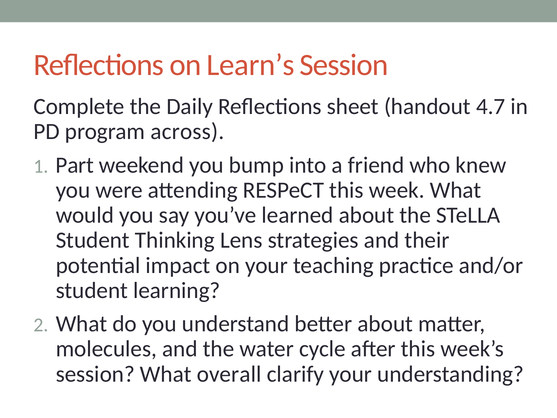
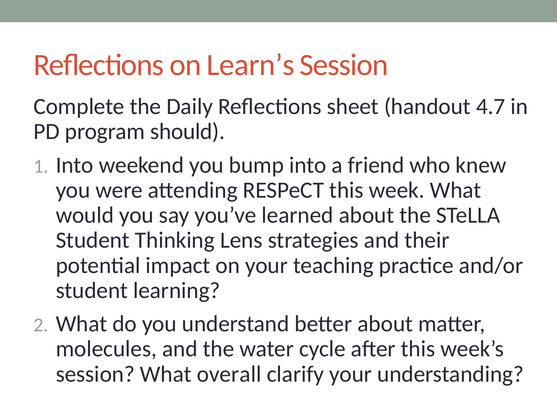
across: across -> should
Part at (75, 165): Part -> Into
